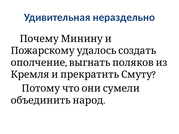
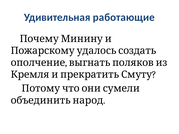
нераздельно: нераздельно -> работающие
